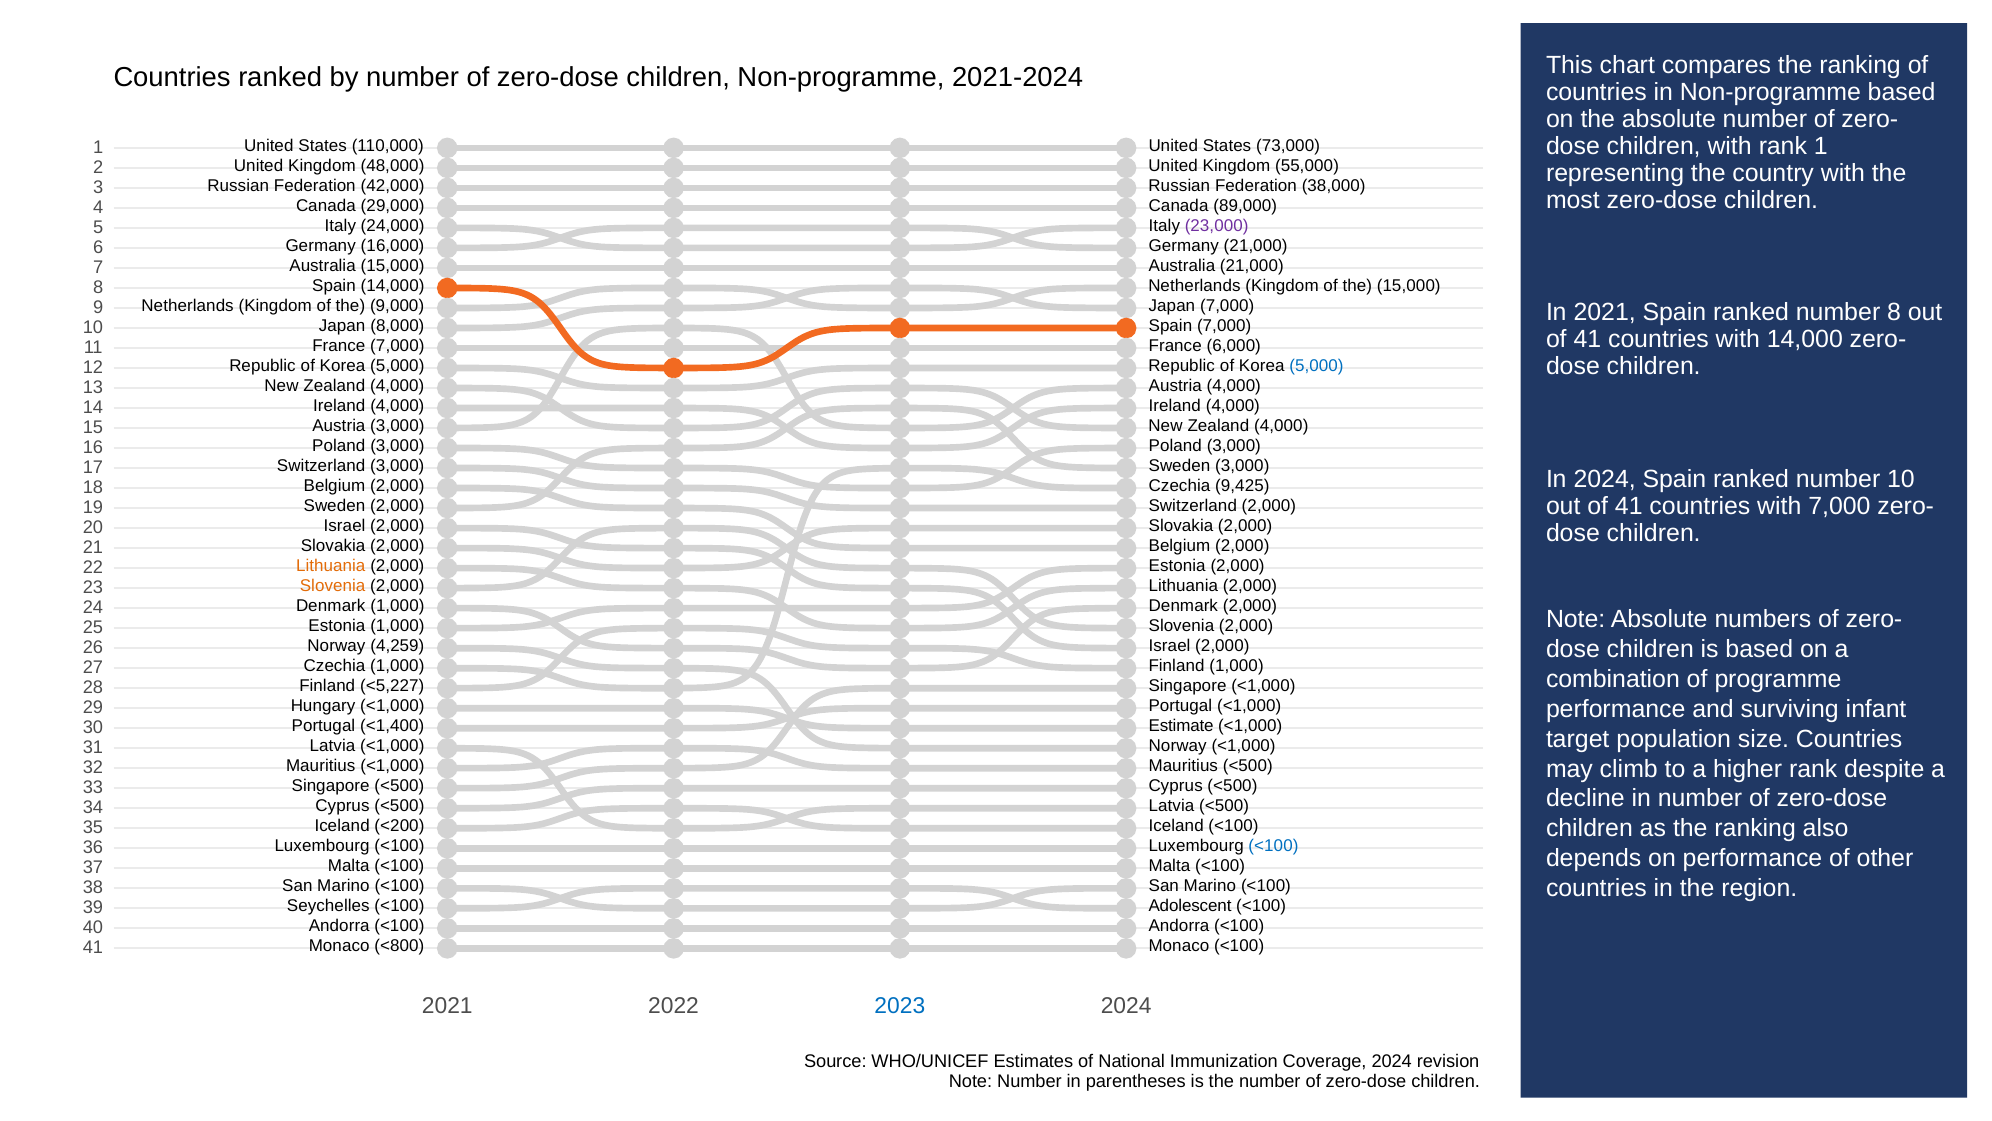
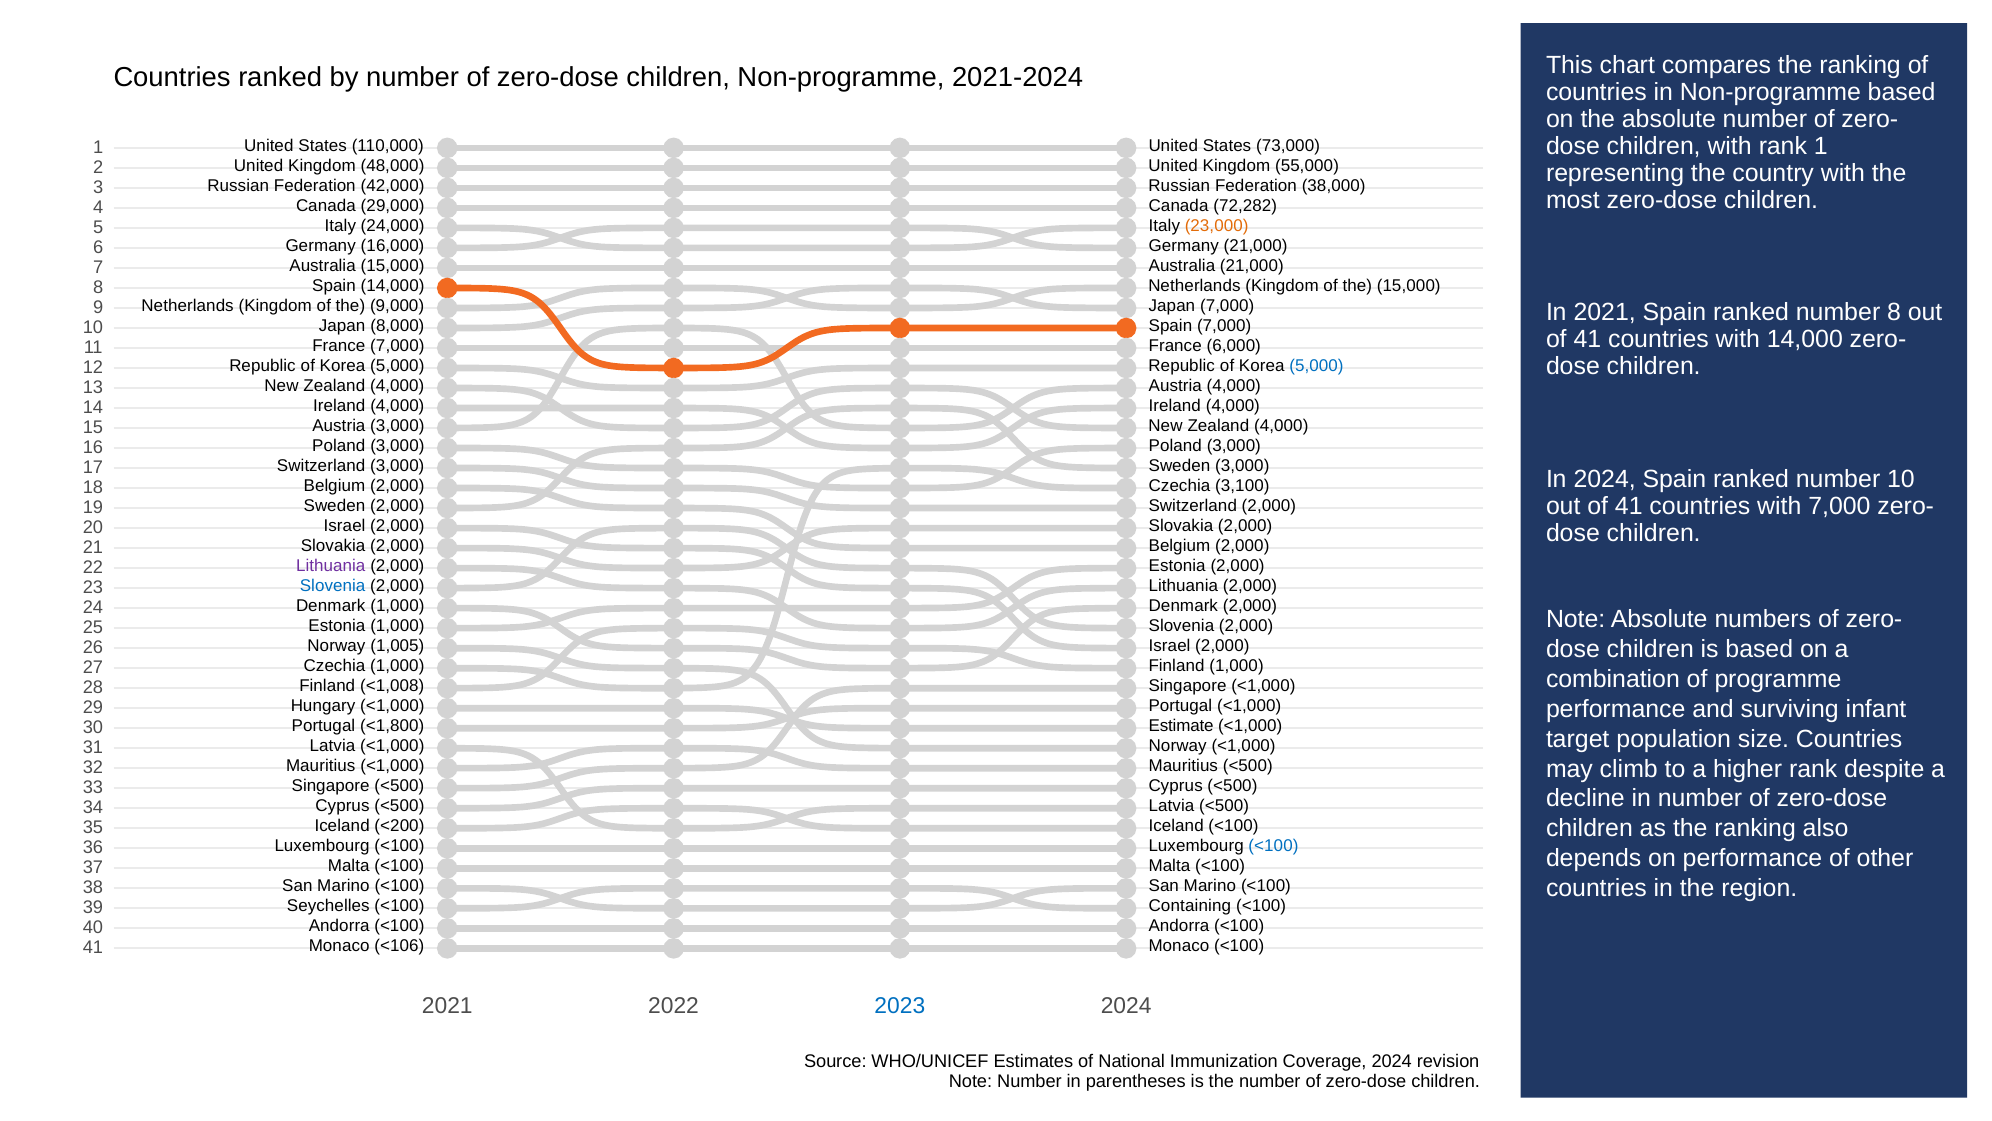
89,000: 89,000 -> 72,282
23,000 colour: purple -> orange
9,425: 9,425 -> 3,100
Lithuania at (331, 566) colour: orange -> purple
Slovenia at (333, 586) colour: orange -> blue
4,259: 4,259 -> 1,005
<5,227: <5,227 -> <1,008
<1,400: <1,400 -> <1,800
Adolescent: Adolescent -> Containing
<800: <800 -> <106
